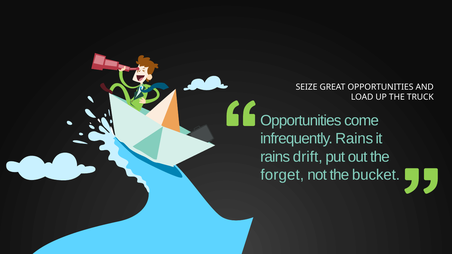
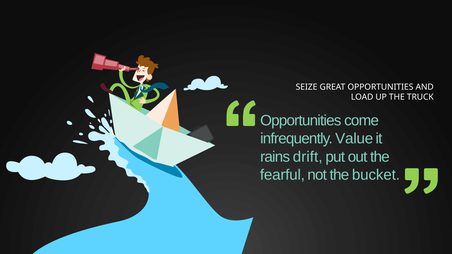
infrequently Rains: Rains -> Value
forget: forget -> fearful
